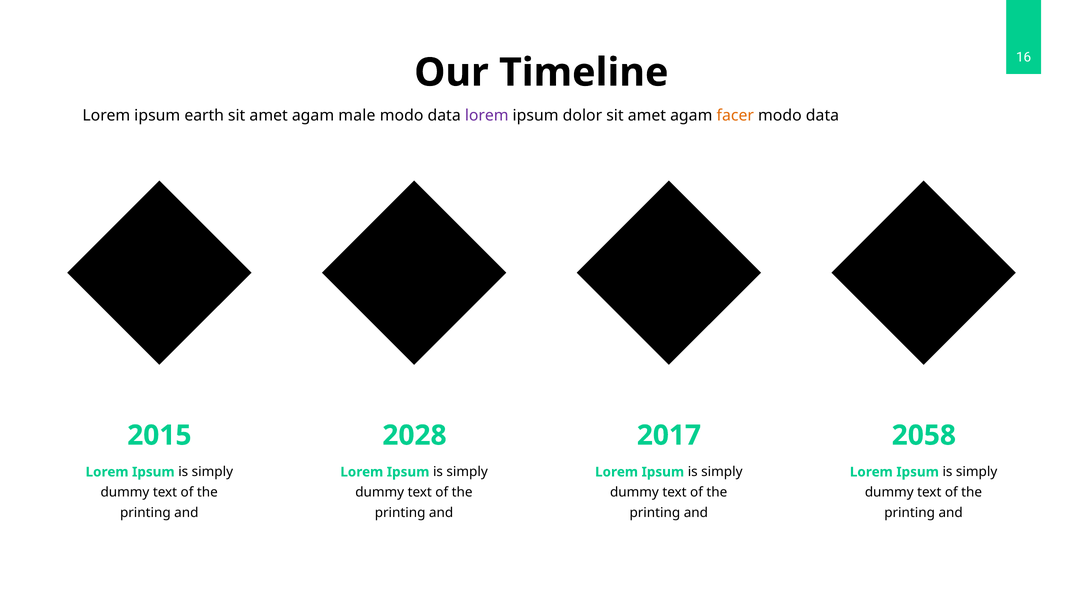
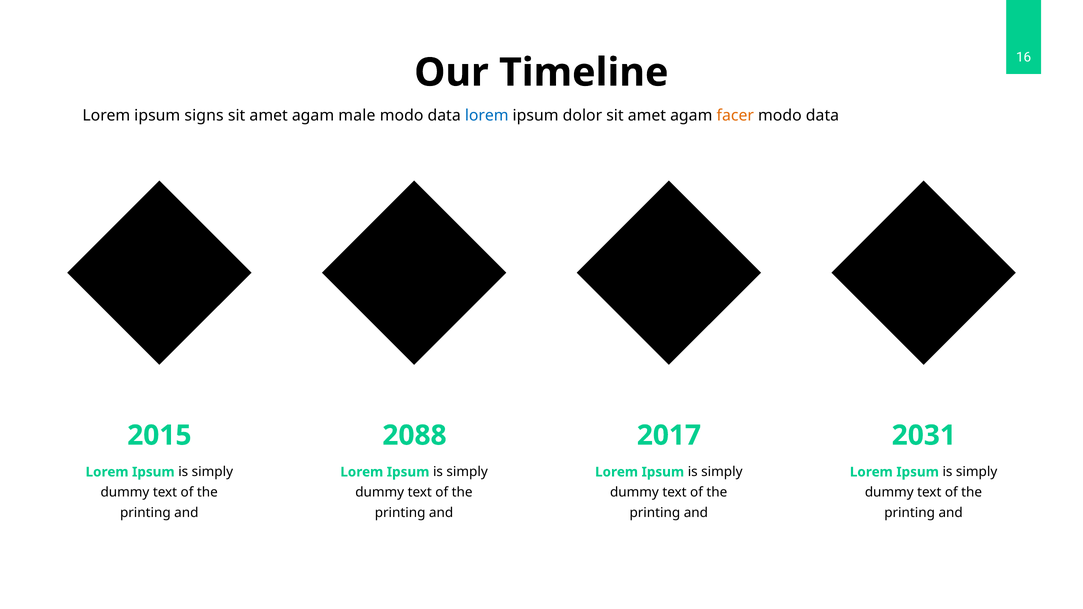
earth: earth -> signs
lorem at (487, 115) colour: purple -> blue
2028: 2028 -> 2088
2058: 2058 -> 2031
